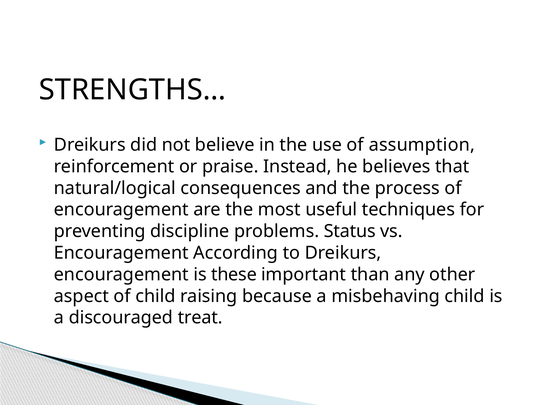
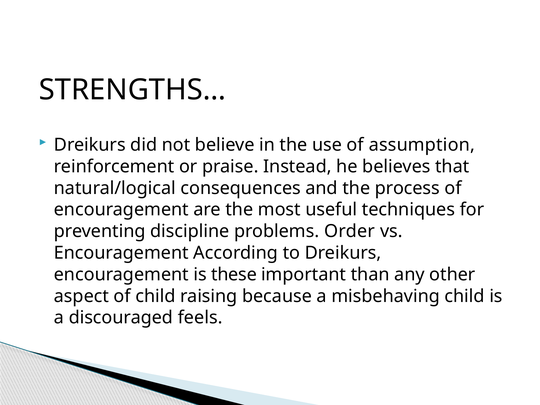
Status: Status -> Order
treat: treat -> feels
